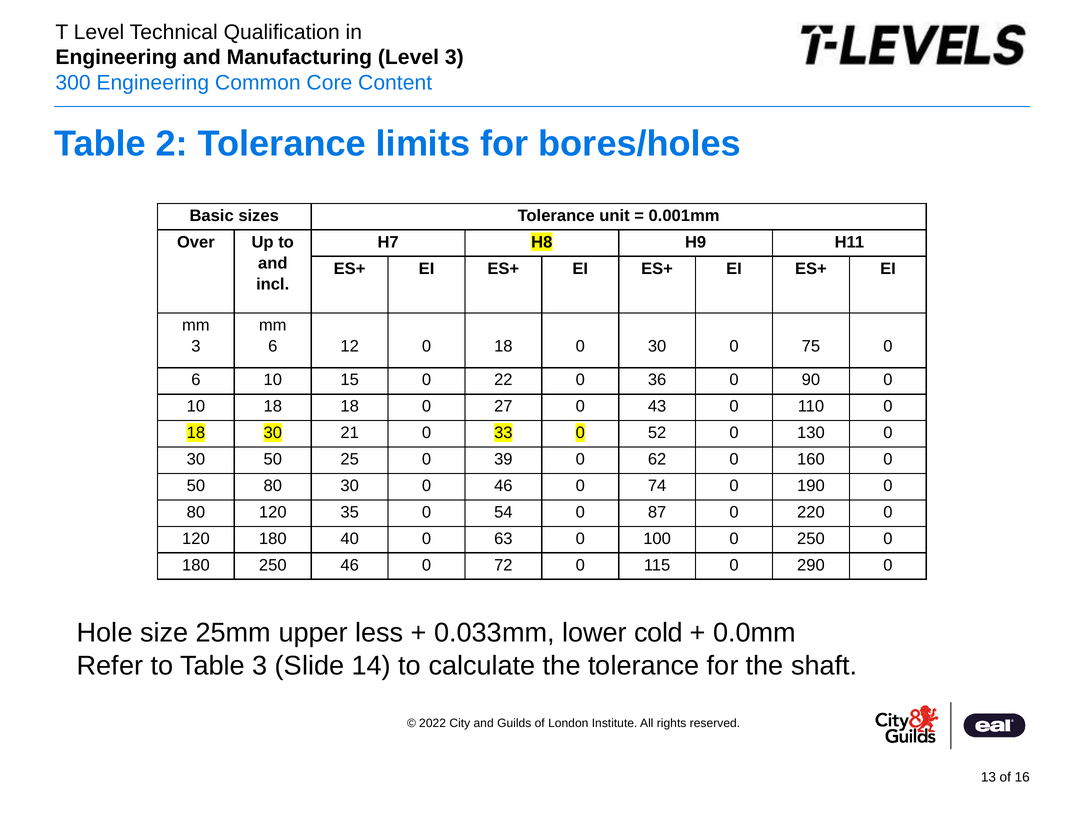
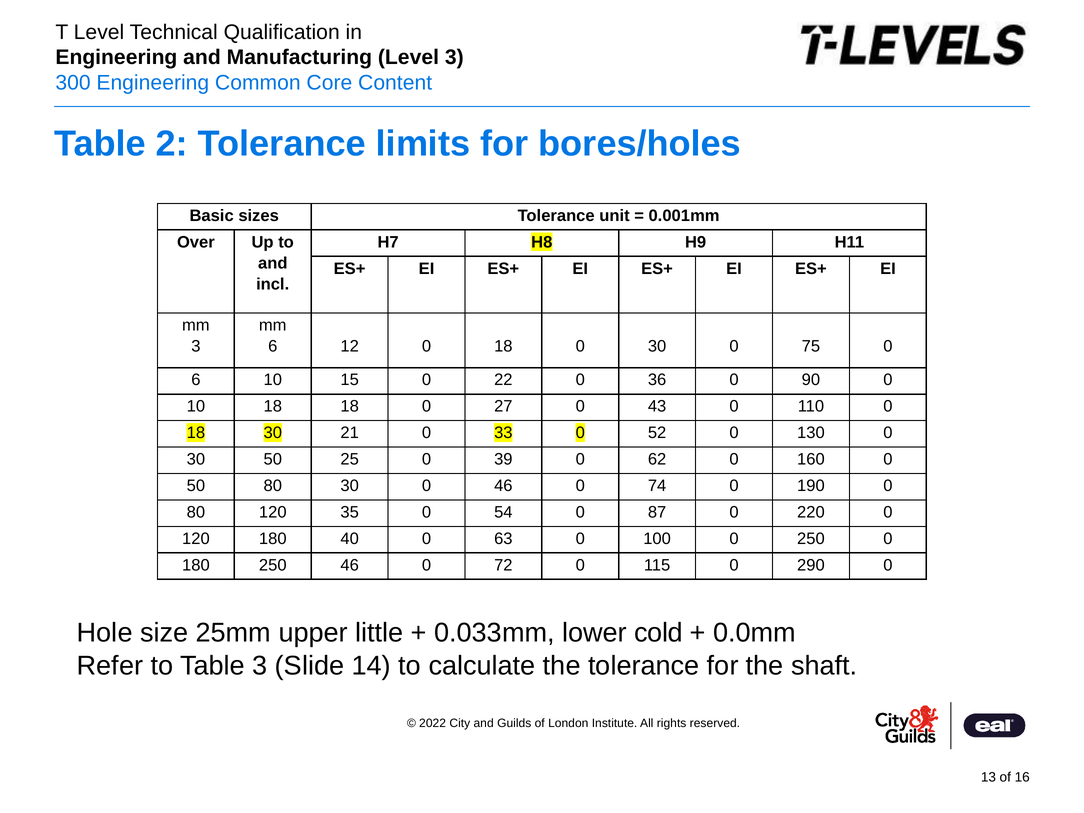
less: less -> little
